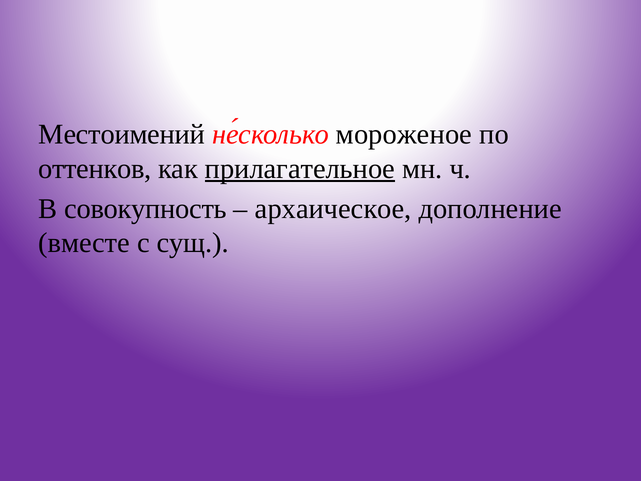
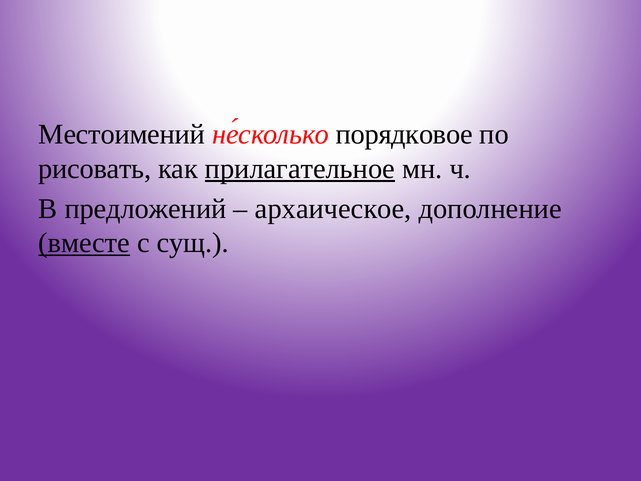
мороженое: мороженое -> порядковое
оттенков: оттенков -> рисовать
совокупность: совокупность -> предложений
вместе underline: none -> present
